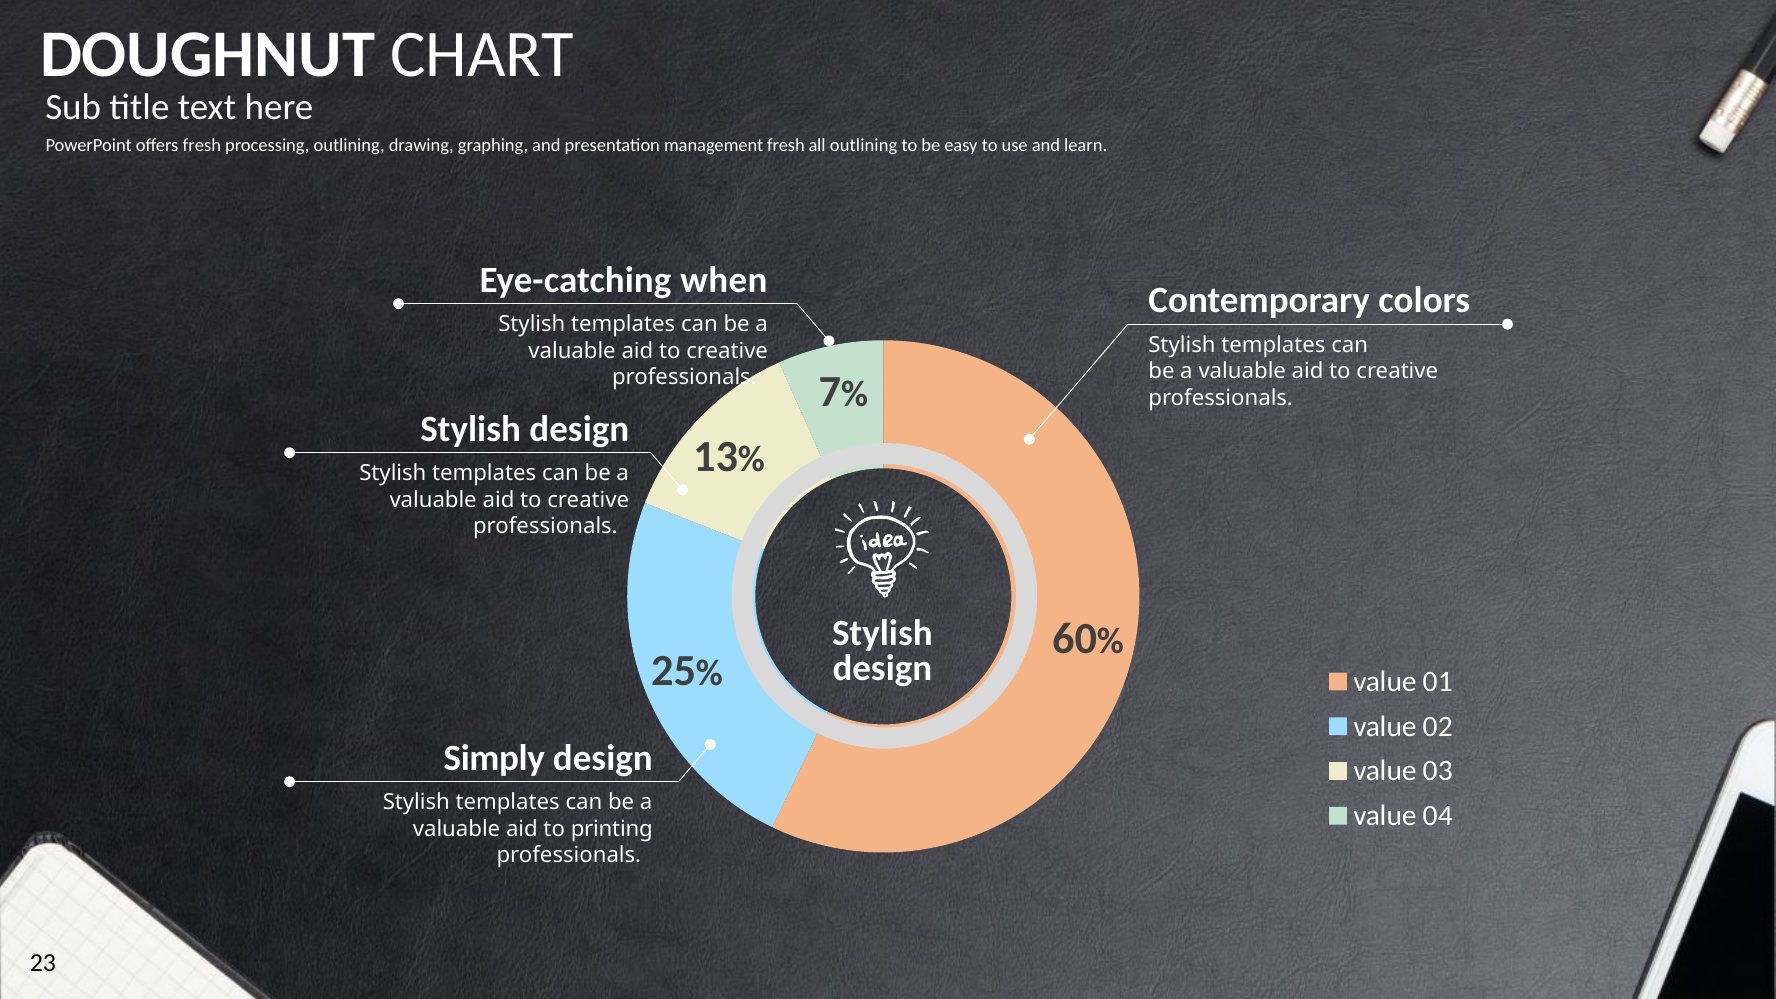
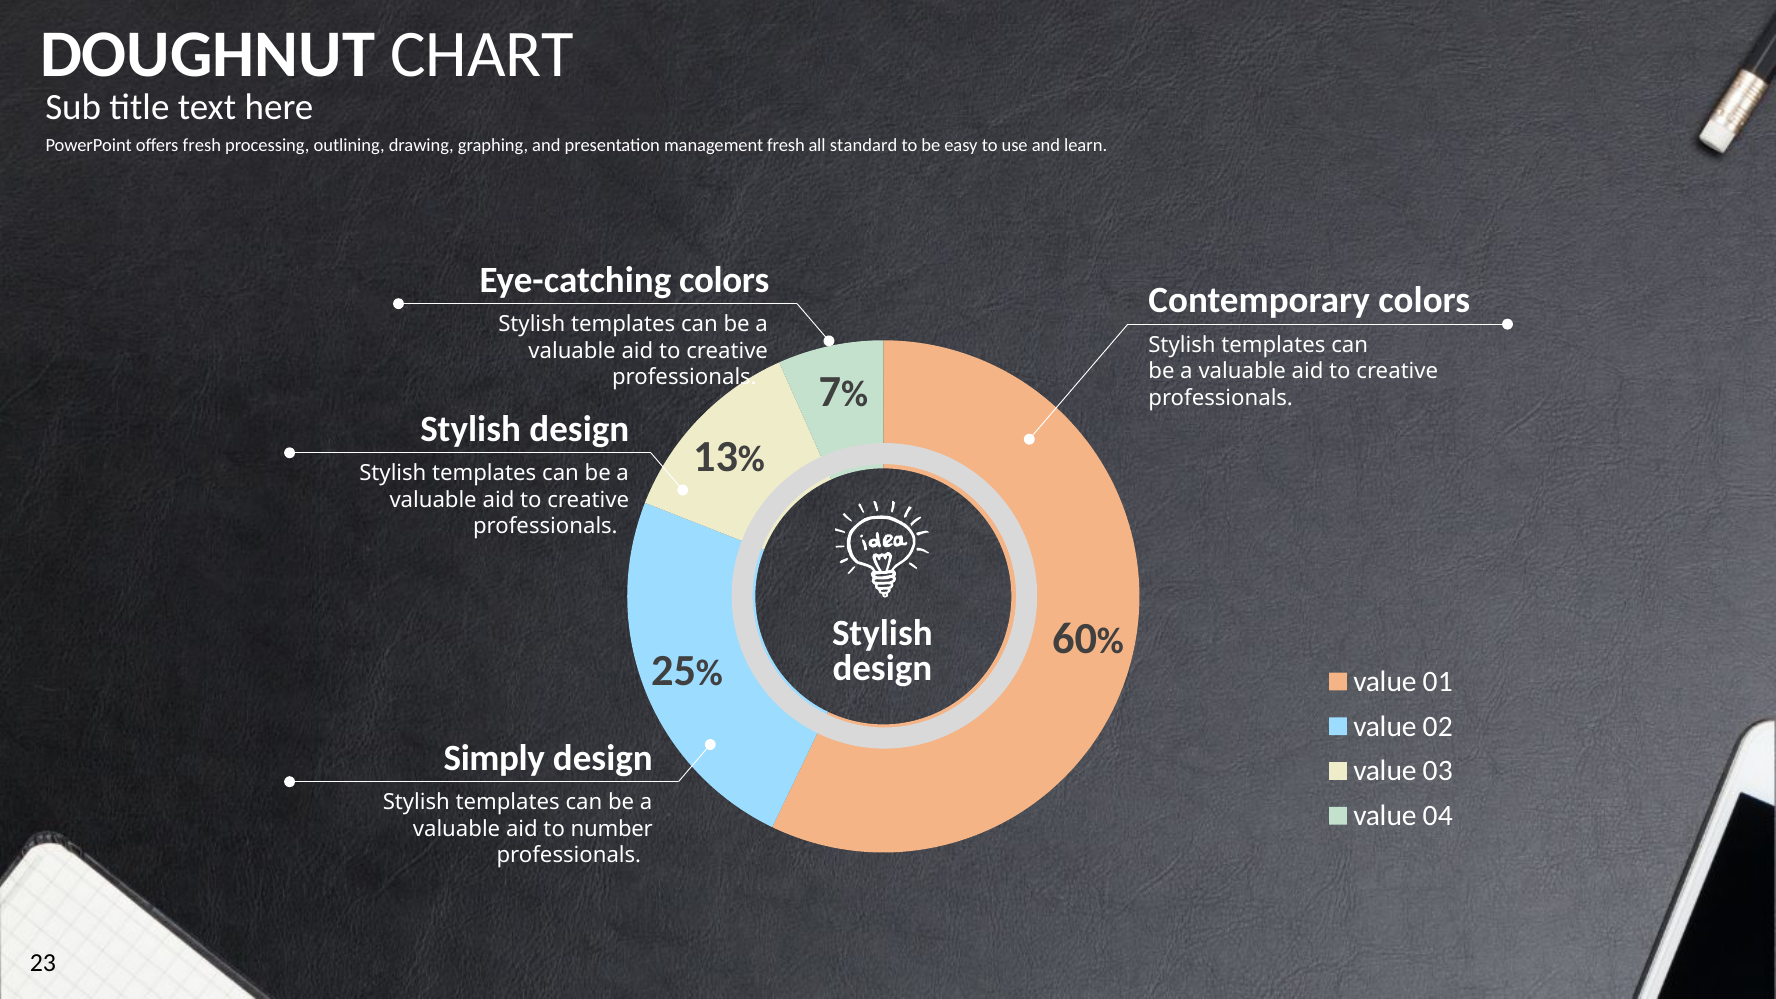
all outlining: outlining -> standard
Eye-catching when: when -> colors
printing: printing -> number
